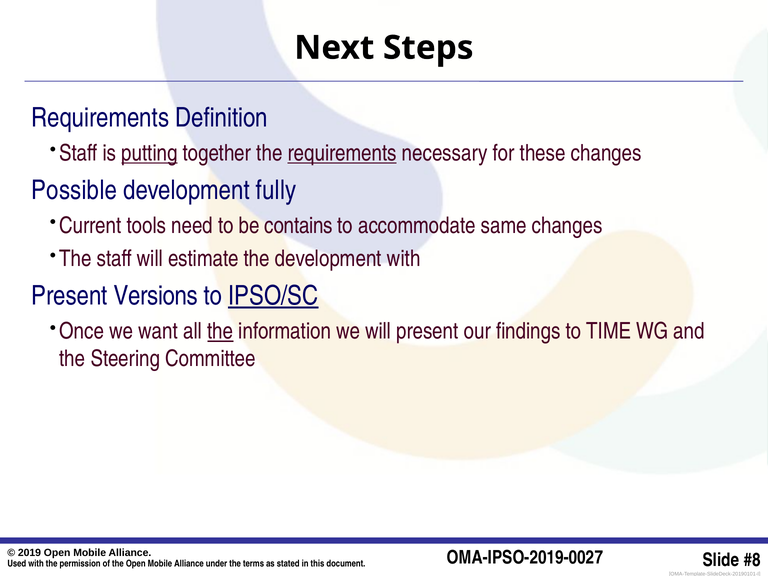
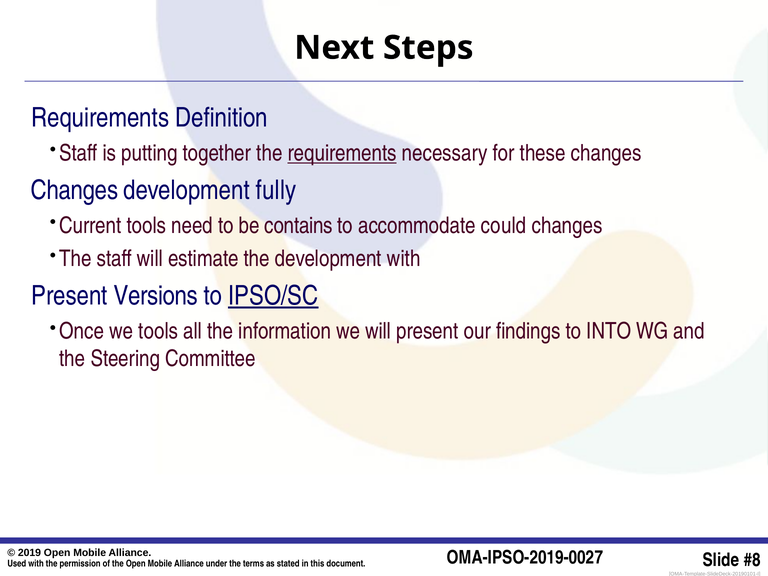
putting underline: present -> none
Possible at (74, 190): Possible -> Changes
same: same -> could
we want: want -> tools
the at (220, 331) underline: present -> none
TIME: TIME -> INTO
